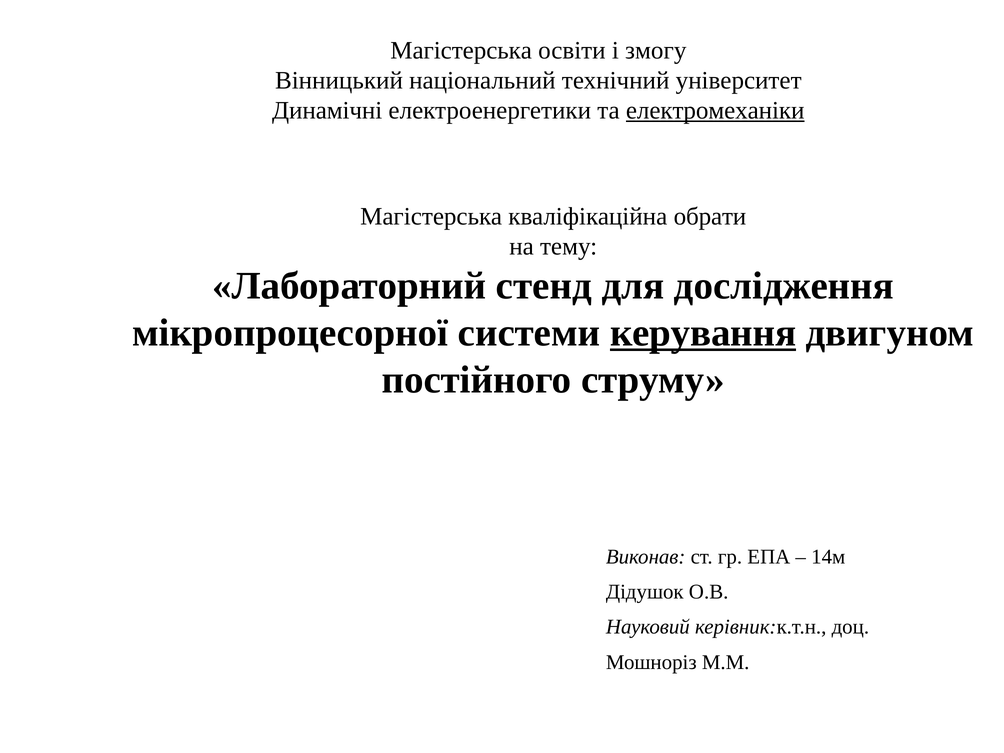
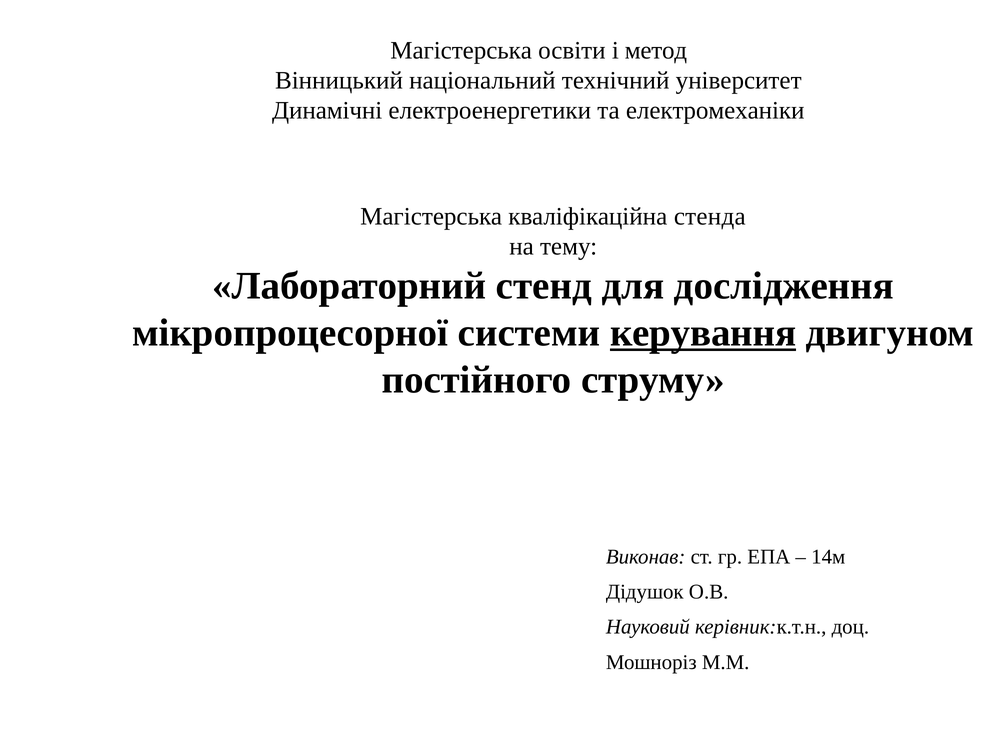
змогу: змогу -> метод
електромеханіки underline: present -> none
обрати: обрати -> стенда
